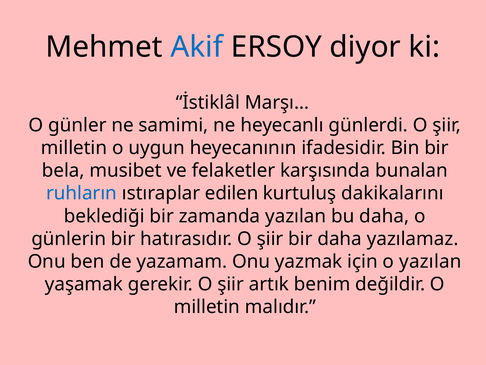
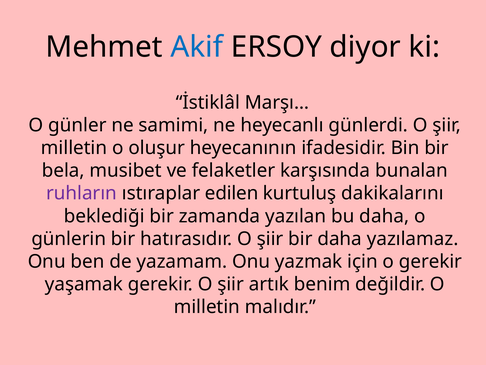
uygun: uygun -> oluşur
ruhların colour: blue -> purple
o yazılan: yazılan -> gerekir
